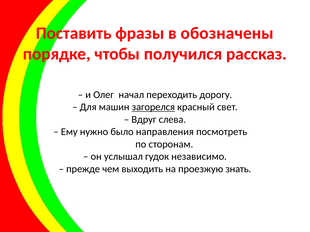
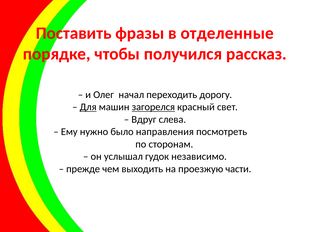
обозначены: обозначены -> отделенные
Для underline: none -> present
знать: знать -> части
